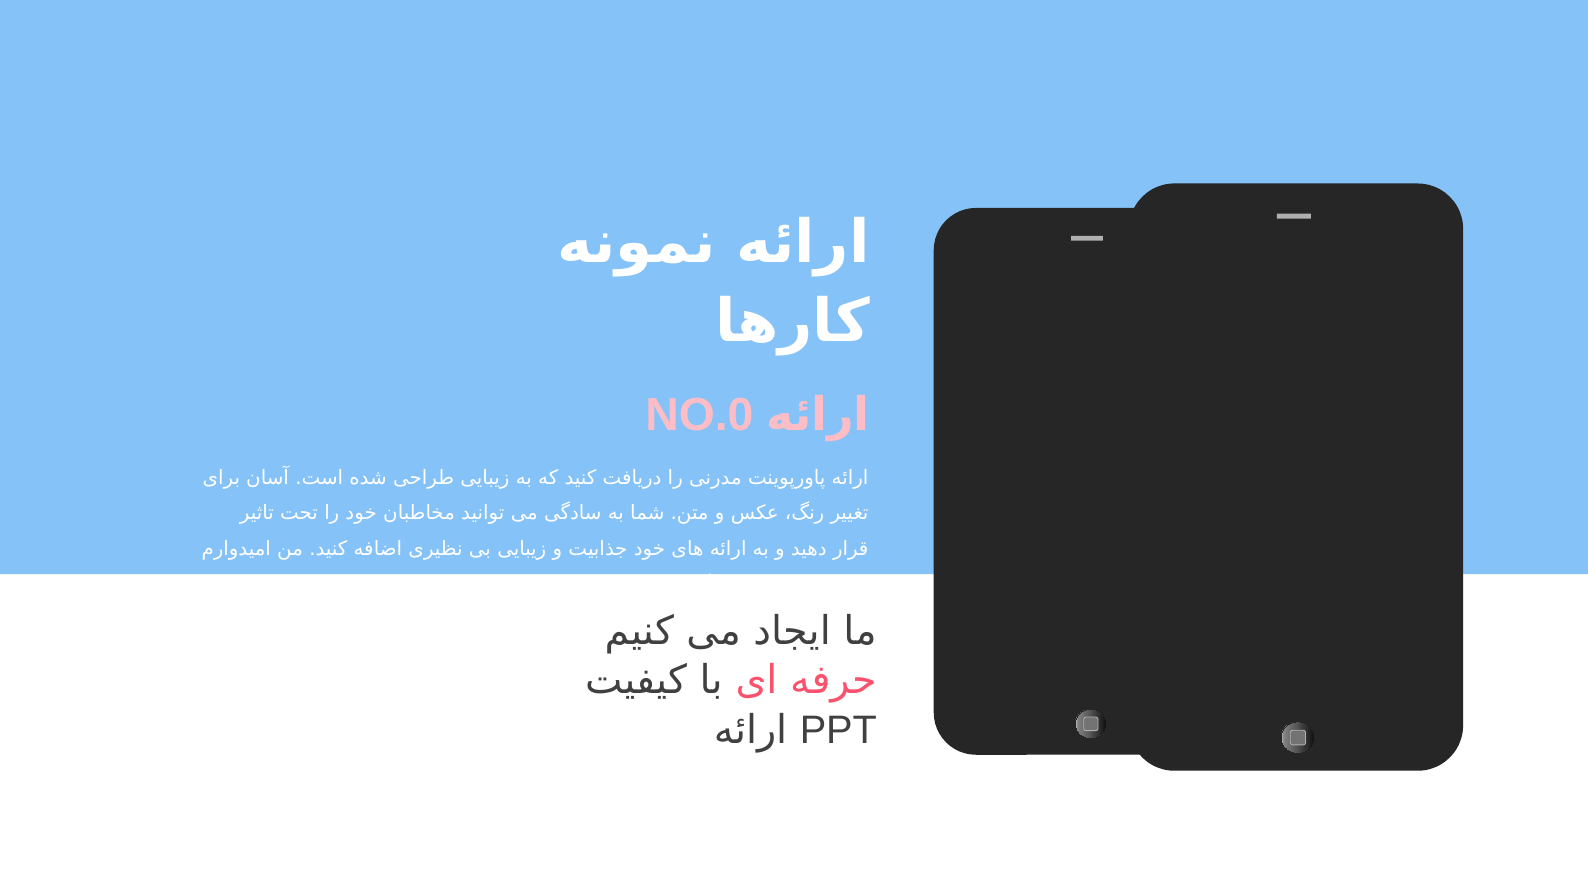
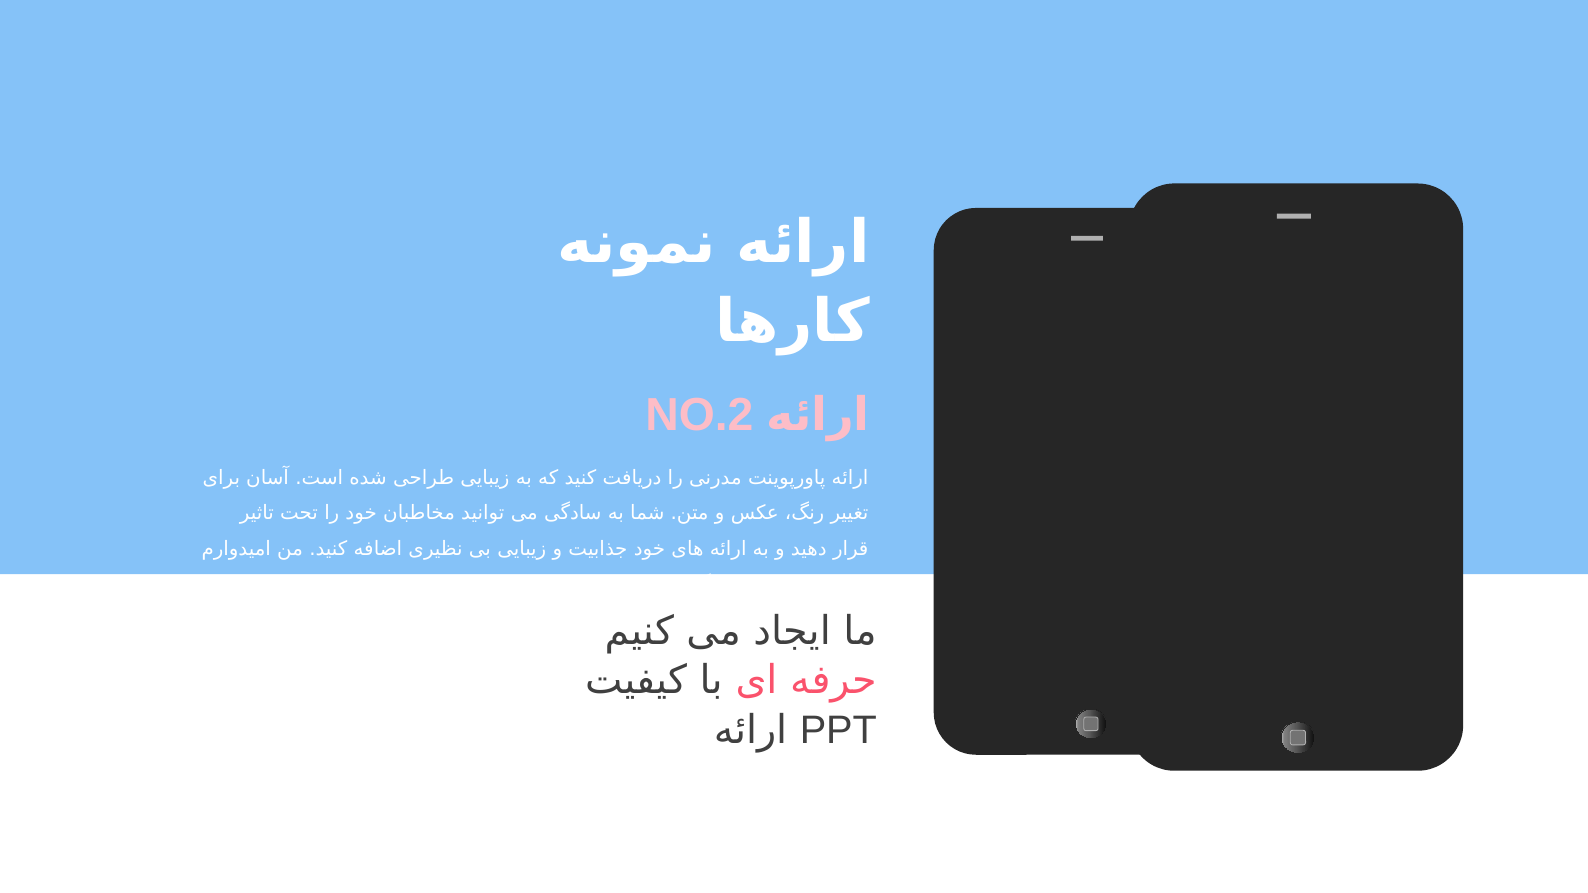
NO.0: NO.0 -> NO.2
